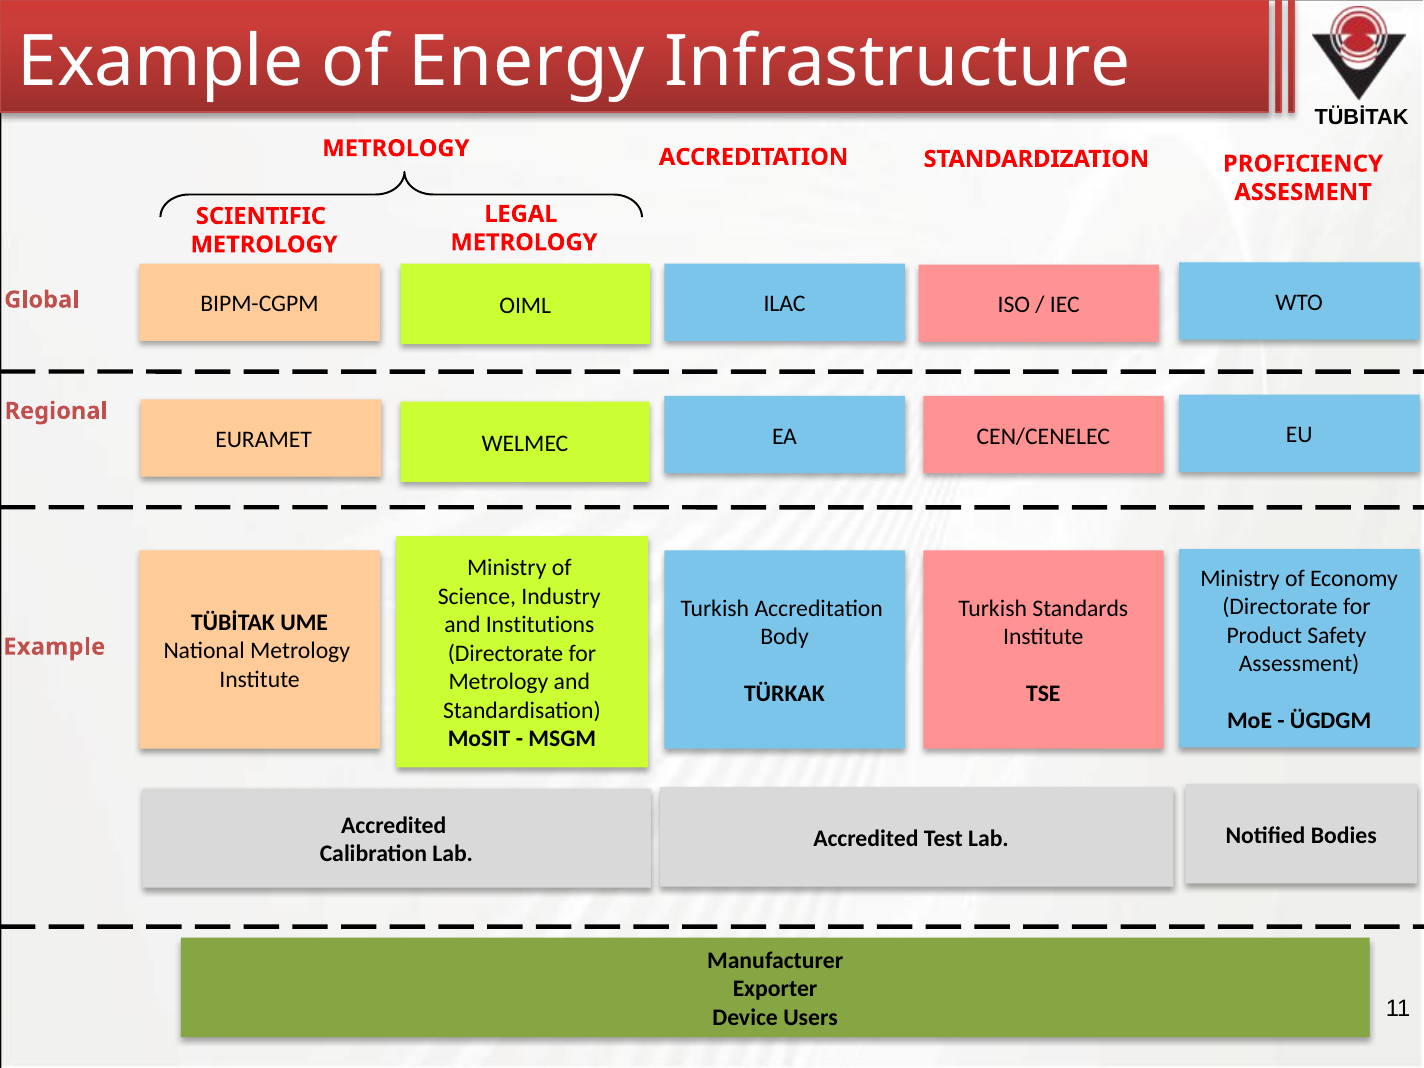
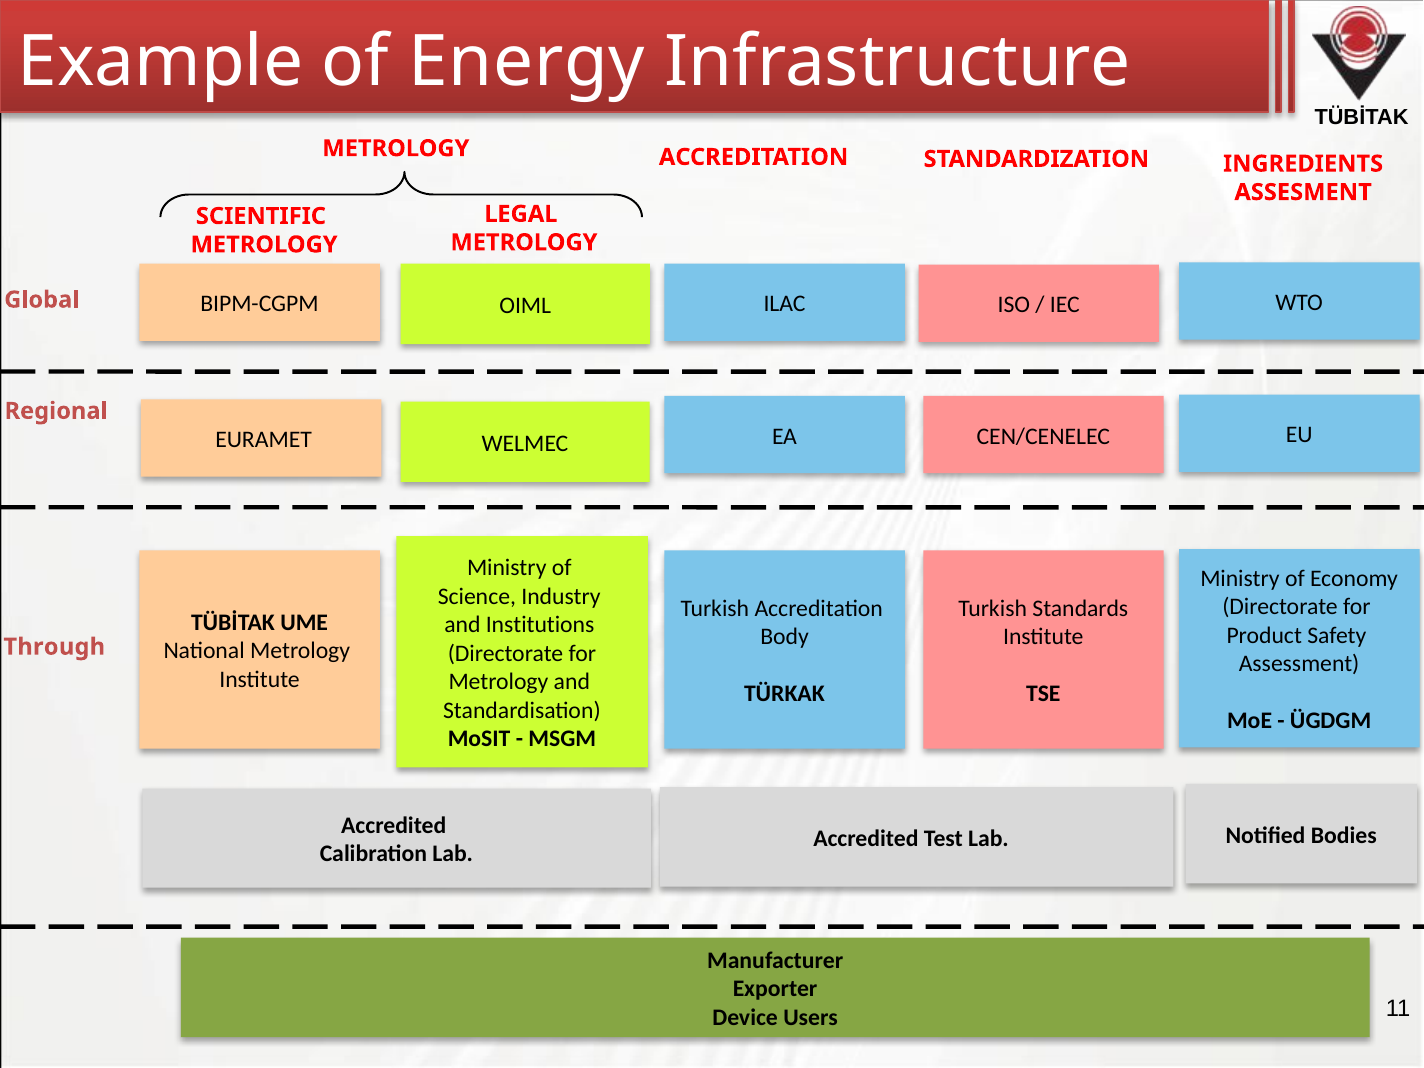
PROFICIENCY: PROFICIENCY -> INGREDIENTS
Example at (54, 647): Example -> Through
